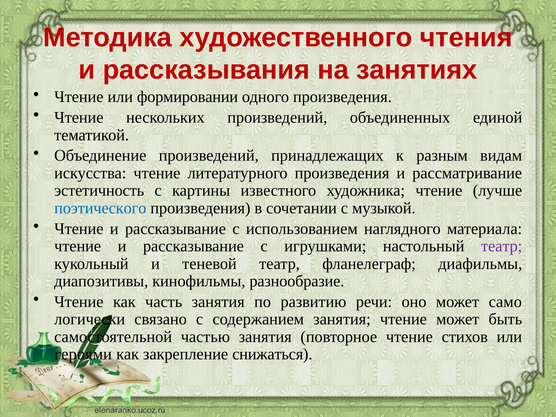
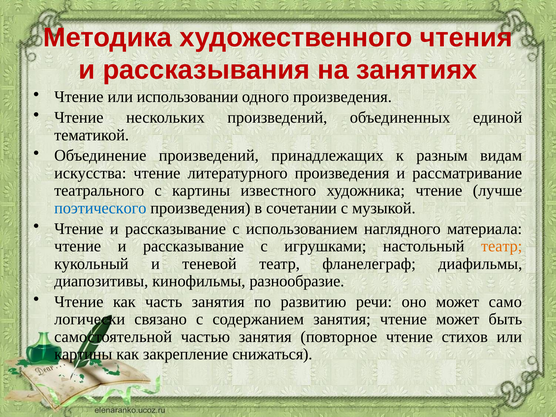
формировании: формировании -> использовании
эстетичность: эстетичность -> театрального
театр at (502, 246) colour: purple -> orange
героями at (83, 354): героями -> картины
